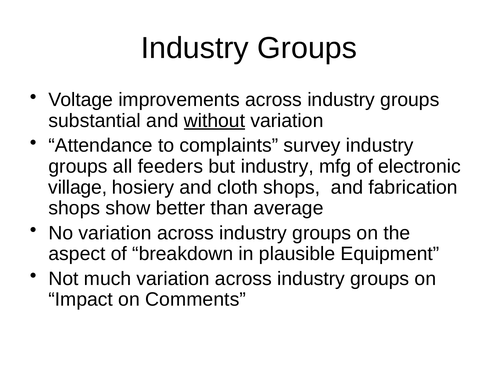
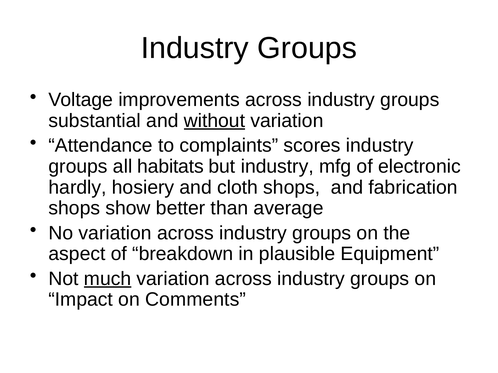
survey: survey -> scores
feeders: feeders -> habitats
village: village -> hardly
much underline: none -> present
